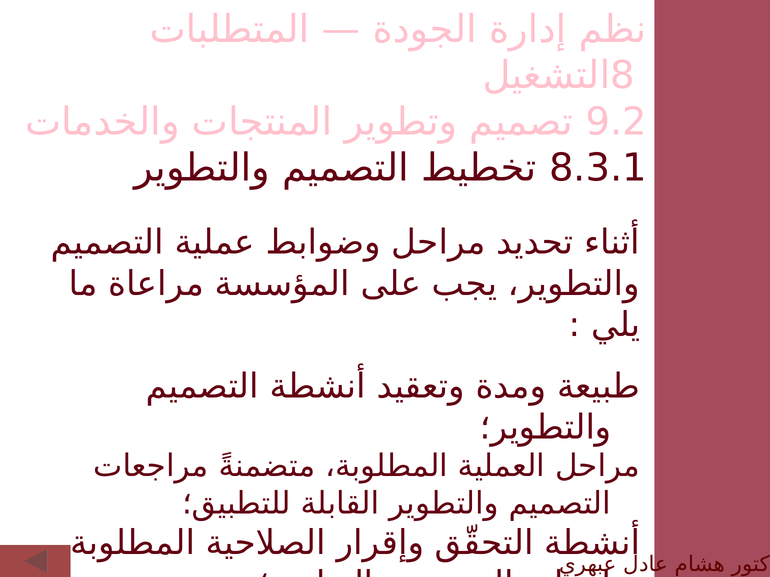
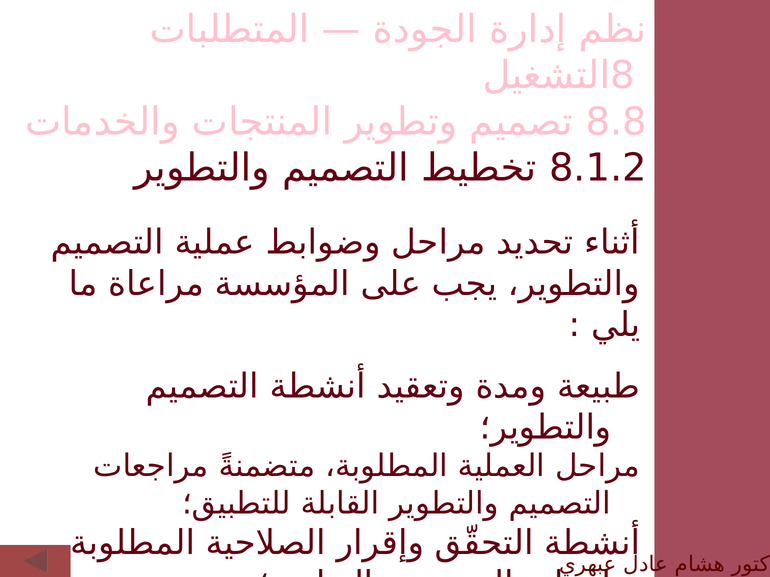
9.2: 9.2 -> 8.8
8.3.1: 8.3.1 -> 8.1.2
